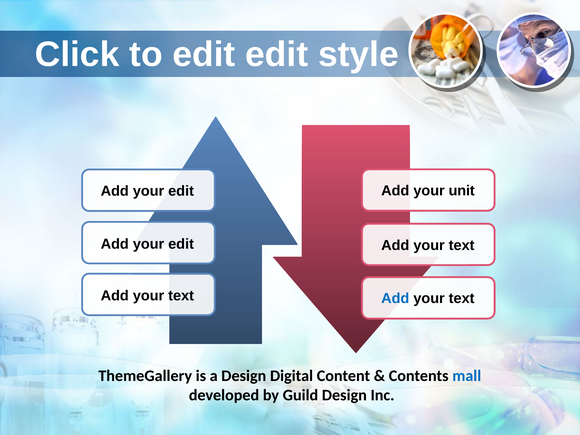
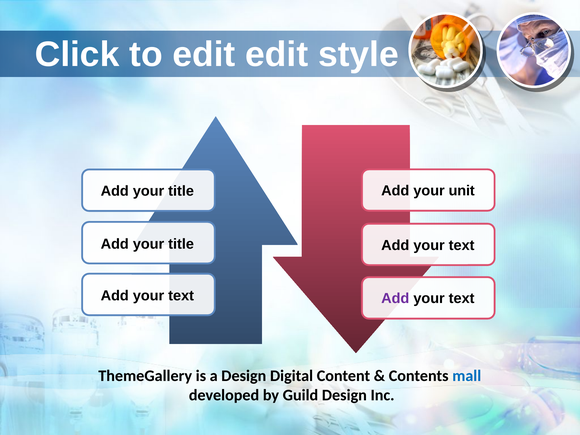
edit at (181, 191): edit -> title
edit at (181, 244): edit -> title
Add at (395, 299) colour: blue -> purple
